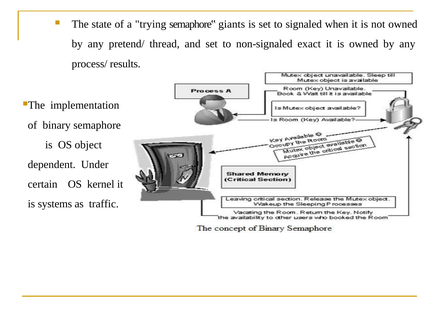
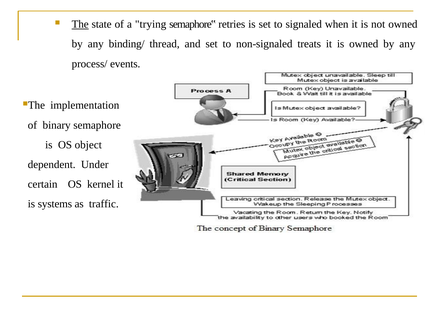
The underline: none -> present
giants: giants -> retries
pretend/: pretend/ -> binding/
exact: exact -> treats
results: results -> events
